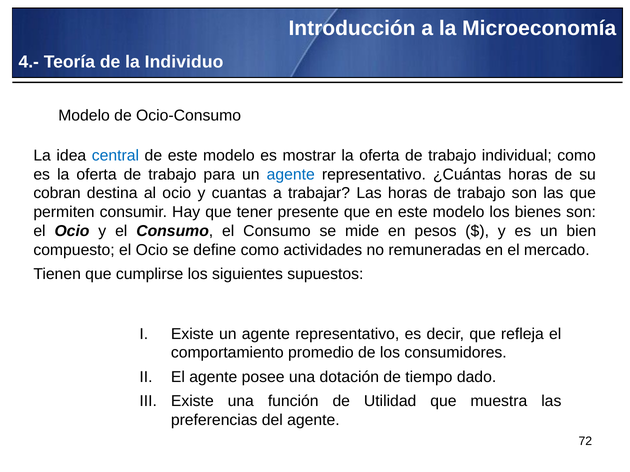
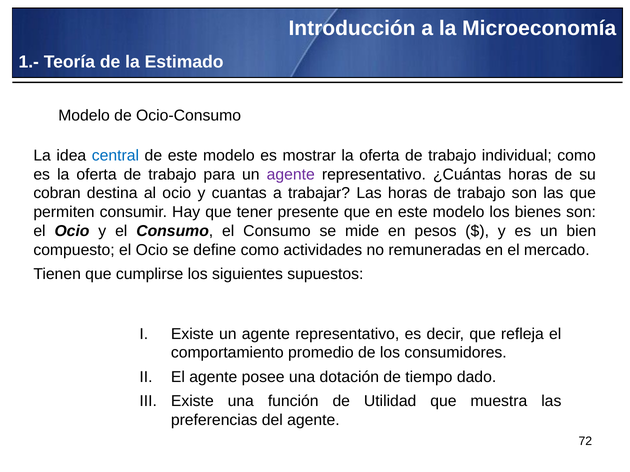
4.-: 4.- -> 1.-
Individuo: Individuo -> Estimado
agente at (291, 175) colour: blue -> purple
